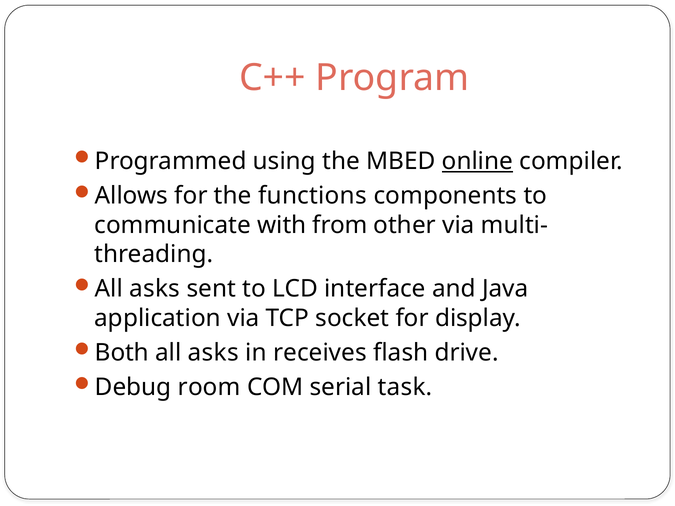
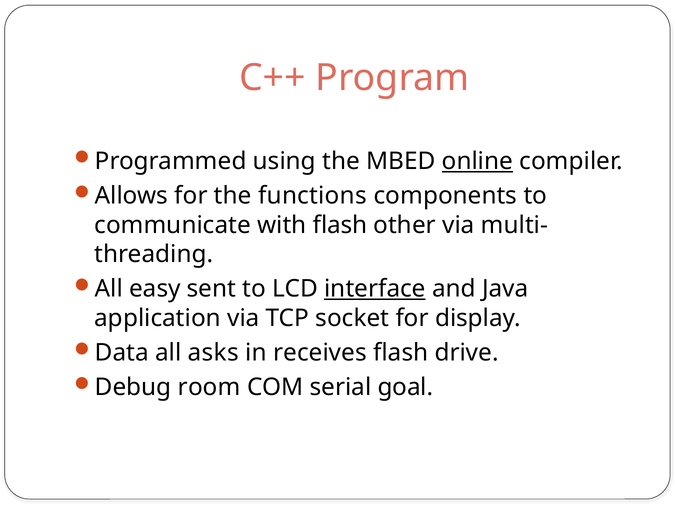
with from: from -> flash
asks at (155, 289): asks -> easy
interface underline: none -> present
Both: Both -> Data
task: task -> goal
